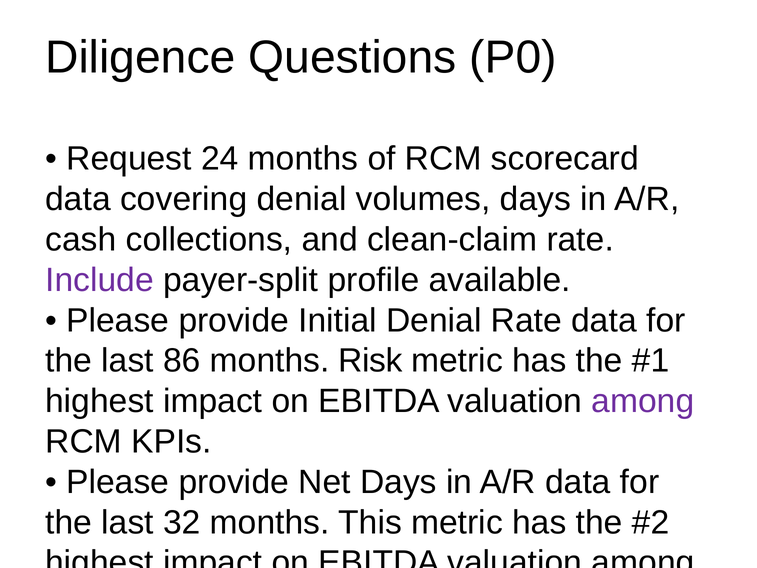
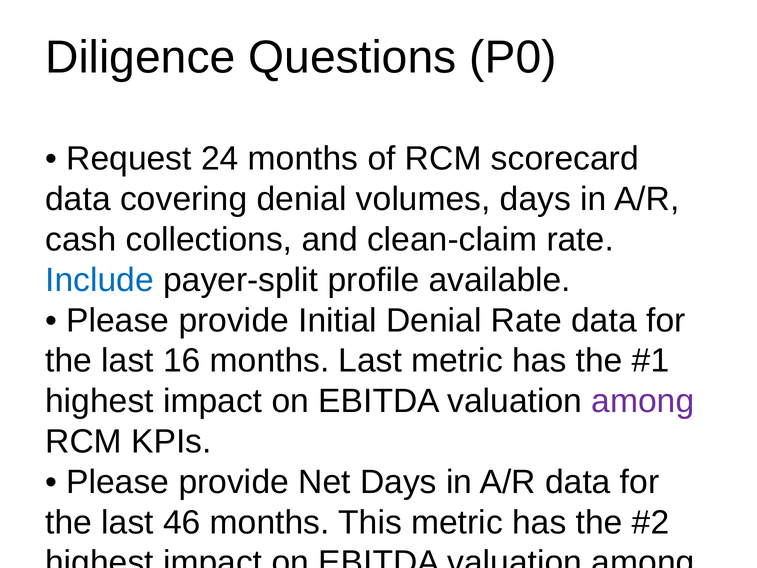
Include colour: purple -> blue
86: 86 -> 16
months Risk: Risk -> Last
32: 32 -> 46
